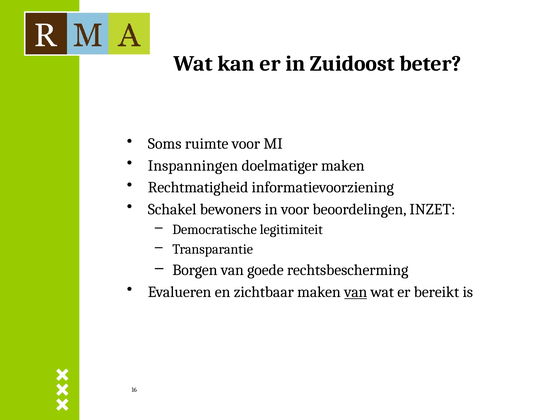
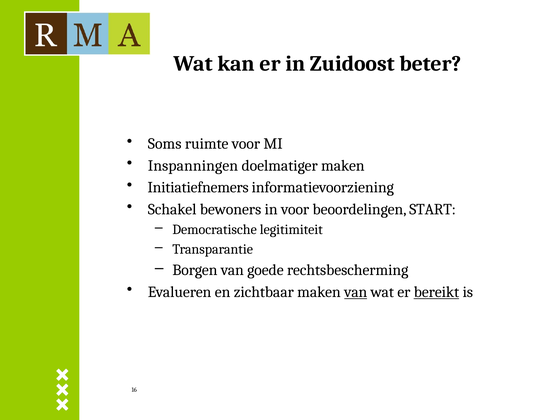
Rechtmatigheid: Rechtmatigheid -> Initiatiefnemers
INZET: INZET -> START
bereikt underline: none -> present
